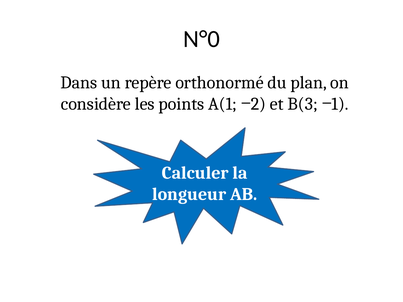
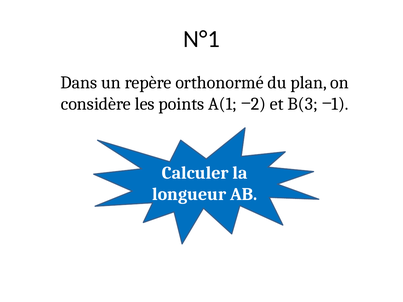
N°0: N°0 -> N°1
